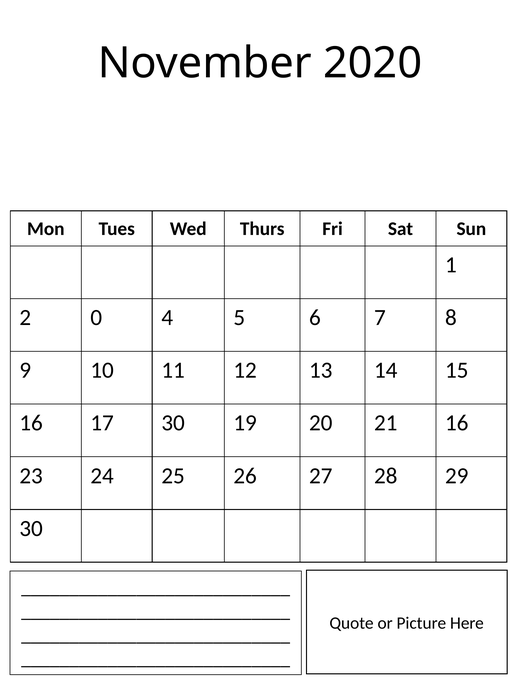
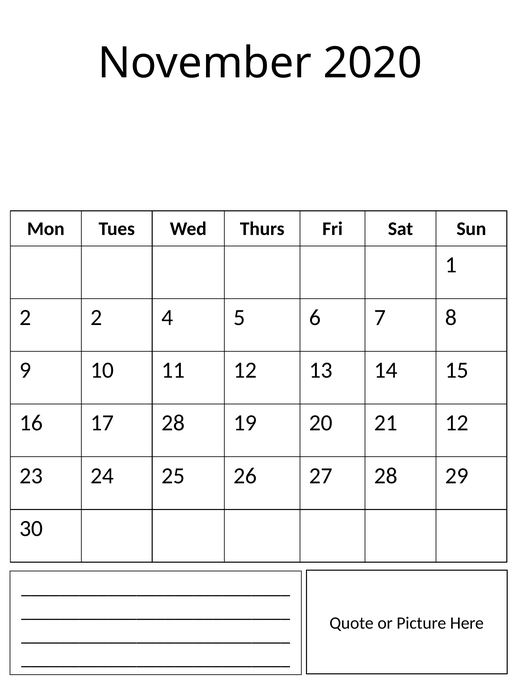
2 0: 0 -> 2
17 30: 30 -> 28
21 16: 16 -> 12
